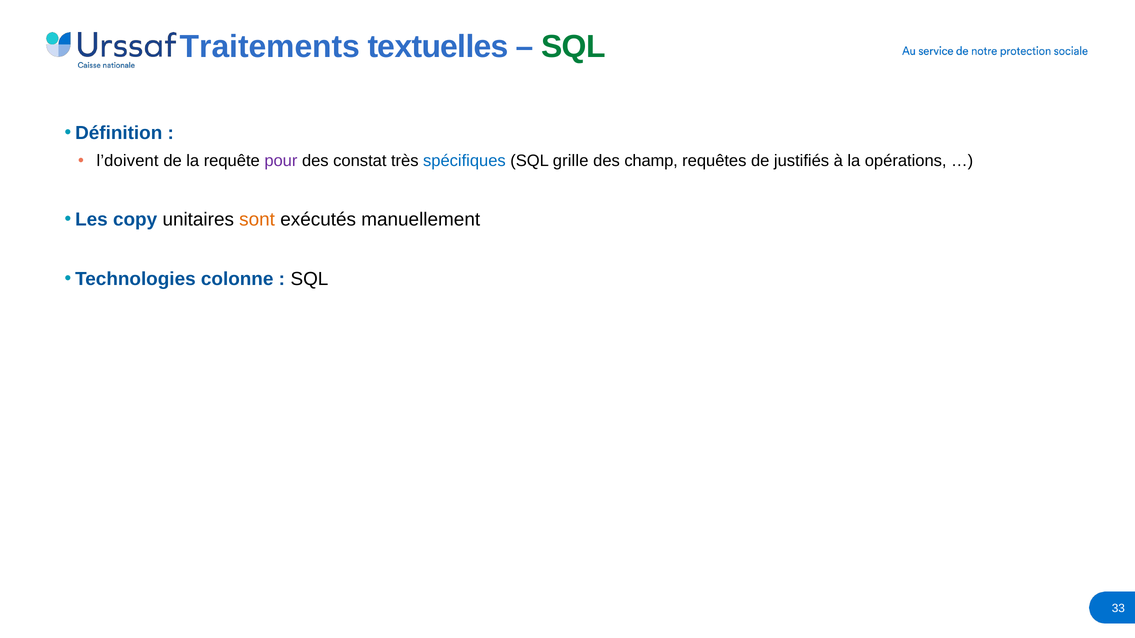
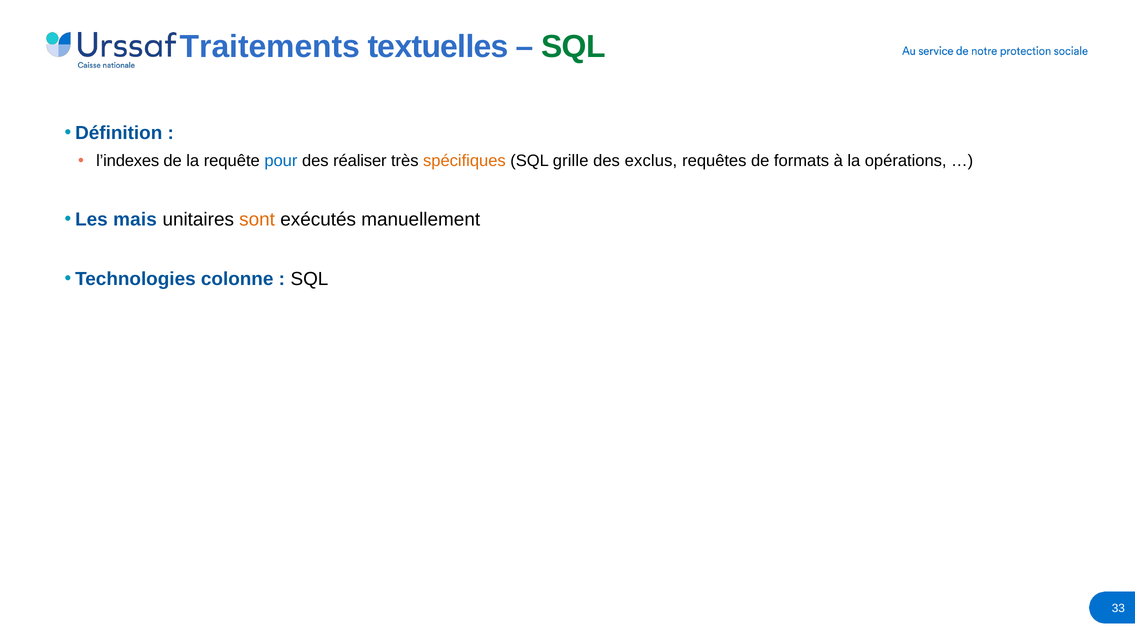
l’doivent: l’doivent -> l’indexes
pour colour: purple -> blue
constat: constat -> réaliser
spécifiques colour: blue -> orange
champ: champ -> exclus
justifiés: justifiés -> formats
copy: copy -> mais
